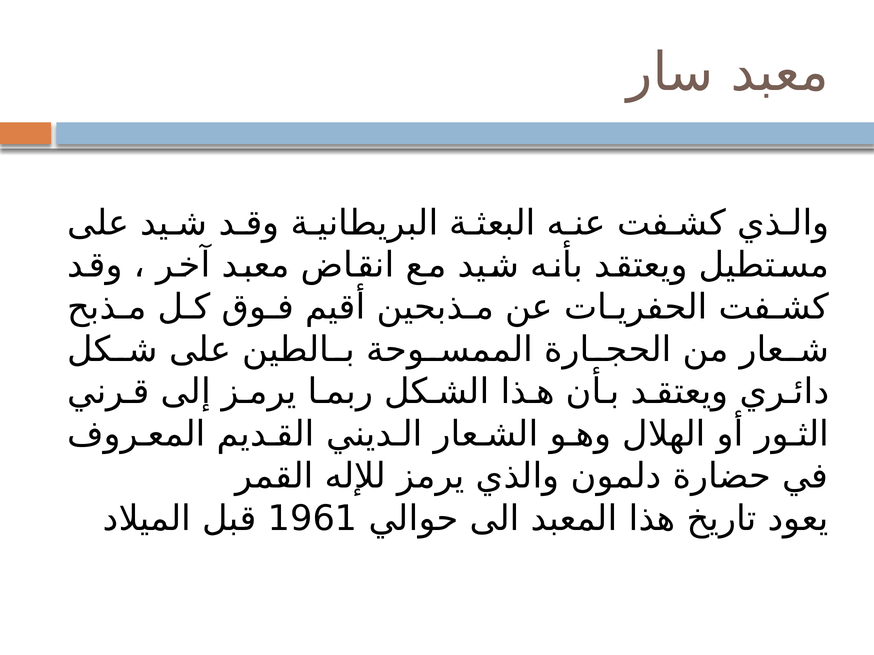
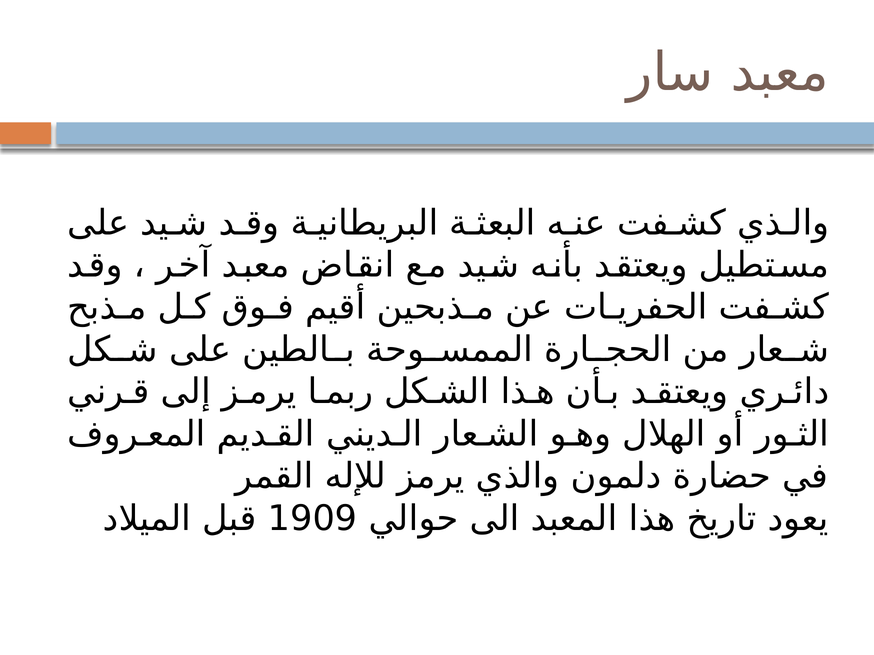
1961: 1961 -> 1909
